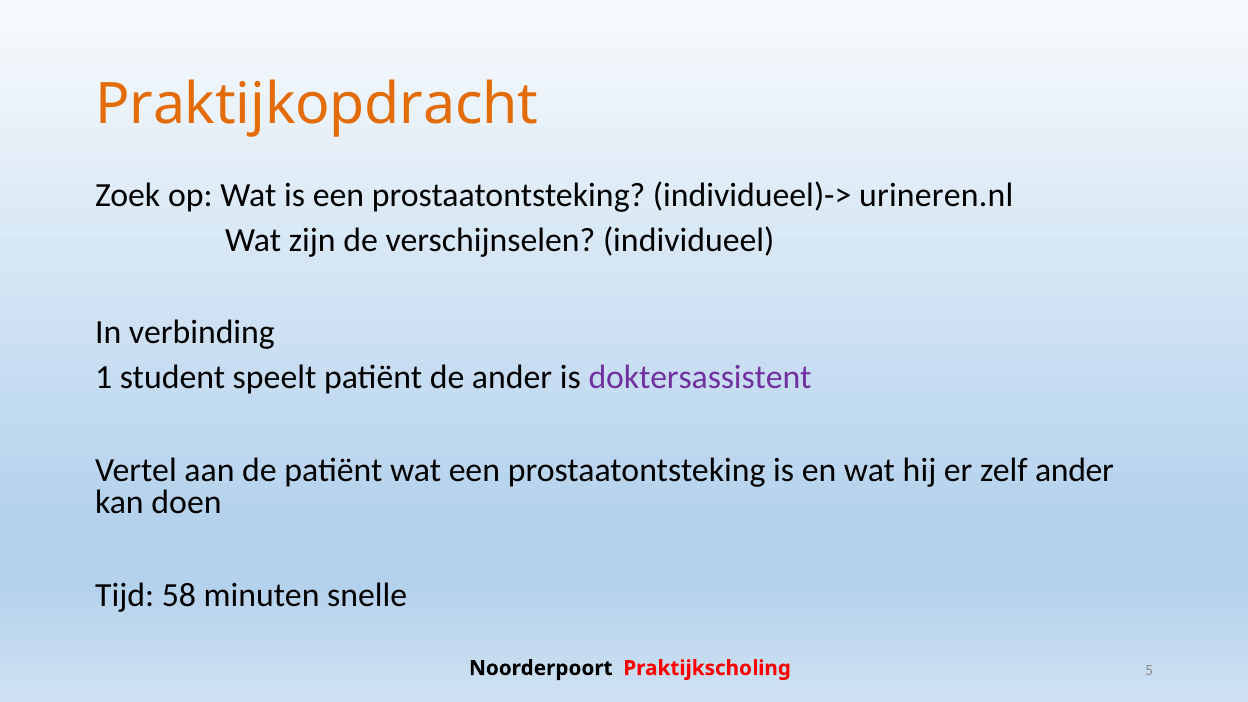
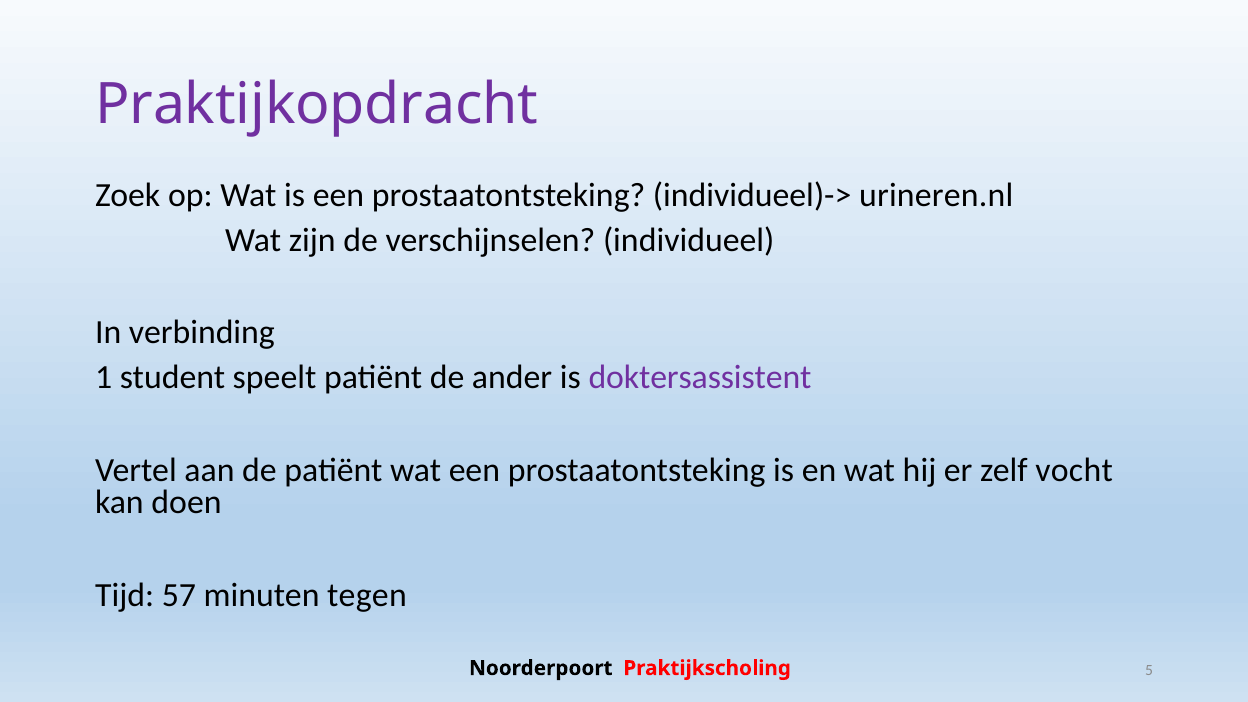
Praktijkopdracht colour: orange -> purple
zelf ander: ander -> vocht
58: 58 -> 57
snelle: snelle -> tegen
